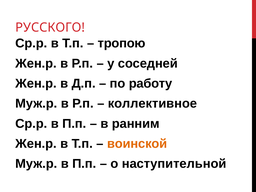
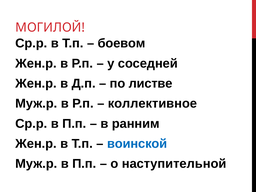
РУССКОГО: РУССКОГО -> МОГИЛОЙ
тропою: тропою -> боевом
работу: работу -> листве
воинской colour: orange -> blue
